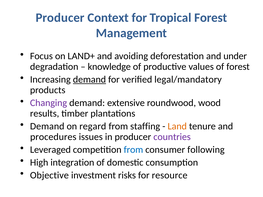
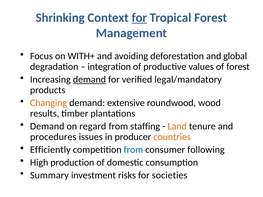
Producer at (60, 18): Producer -> Shrinking
for at (139, 18) underline: none -> present
LAND+: LAND+ -> WITH+
under: under -> global
knowledge: knowledge -> integration
Changing colour: purple -> orange
countries colour: purple -> orange
Leveraged: Leveraged -> Efficiently
integration: integration -> production
Objective: Objective -> Summary
resource: resource -> societies
